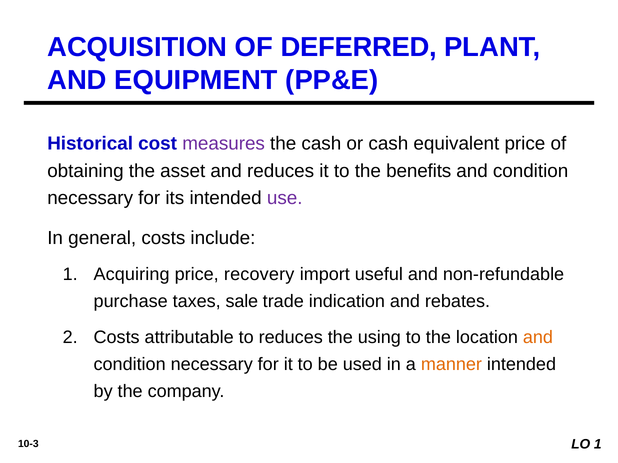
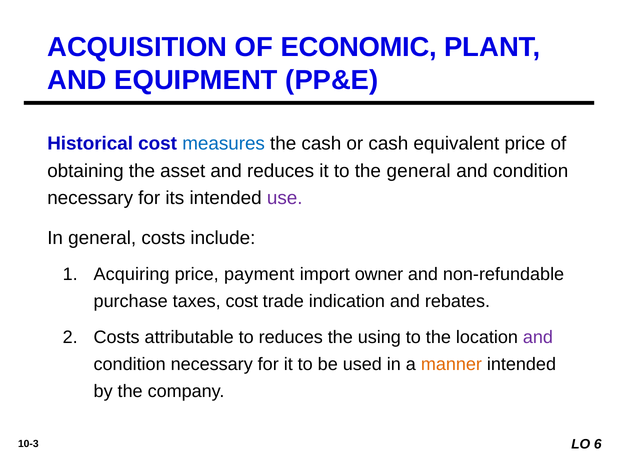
DEFERRED: DEFERRED -> ECONOMIC
measures colour: purple -> blue
the benefits: benefits -> general
recovery: recovery -> payment
useful: useful -> owner
taxes sale: sale -> cost
and at (538, 338) colour: orange -> purple
LO 1: 1 -> 6
